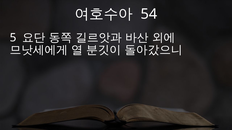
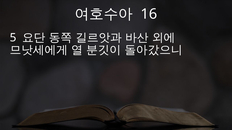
54: 54 -> 16
